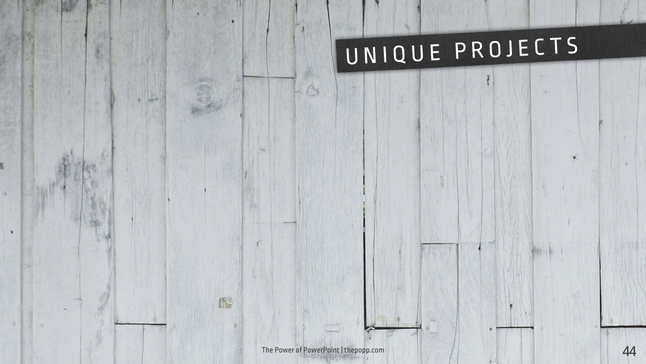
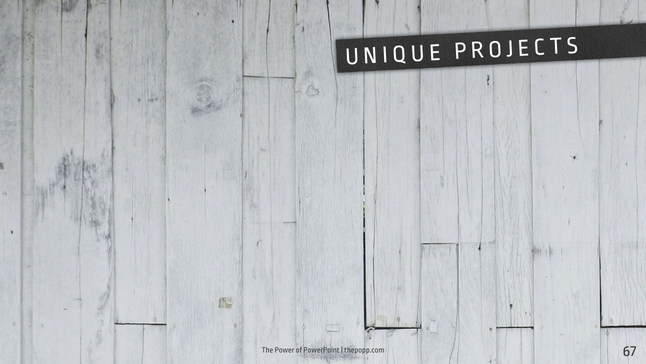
44: 44 -> 67
